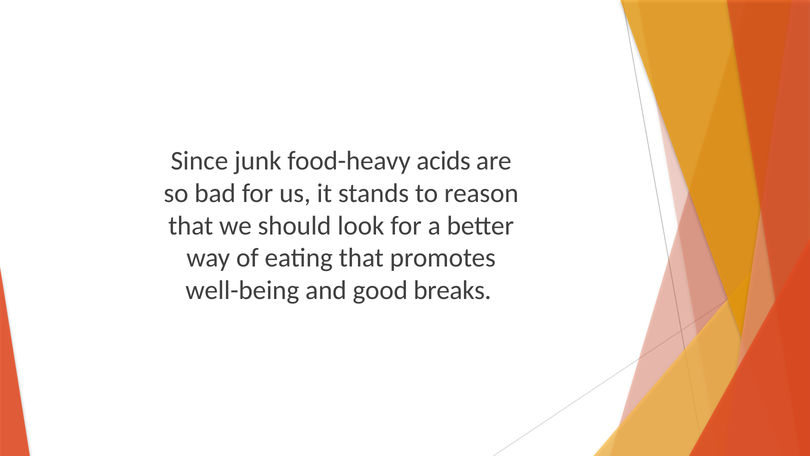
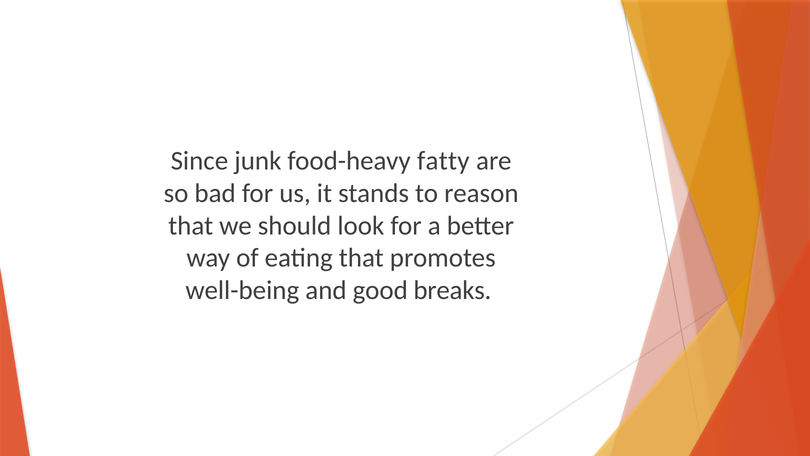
acids: acids -> fatty
